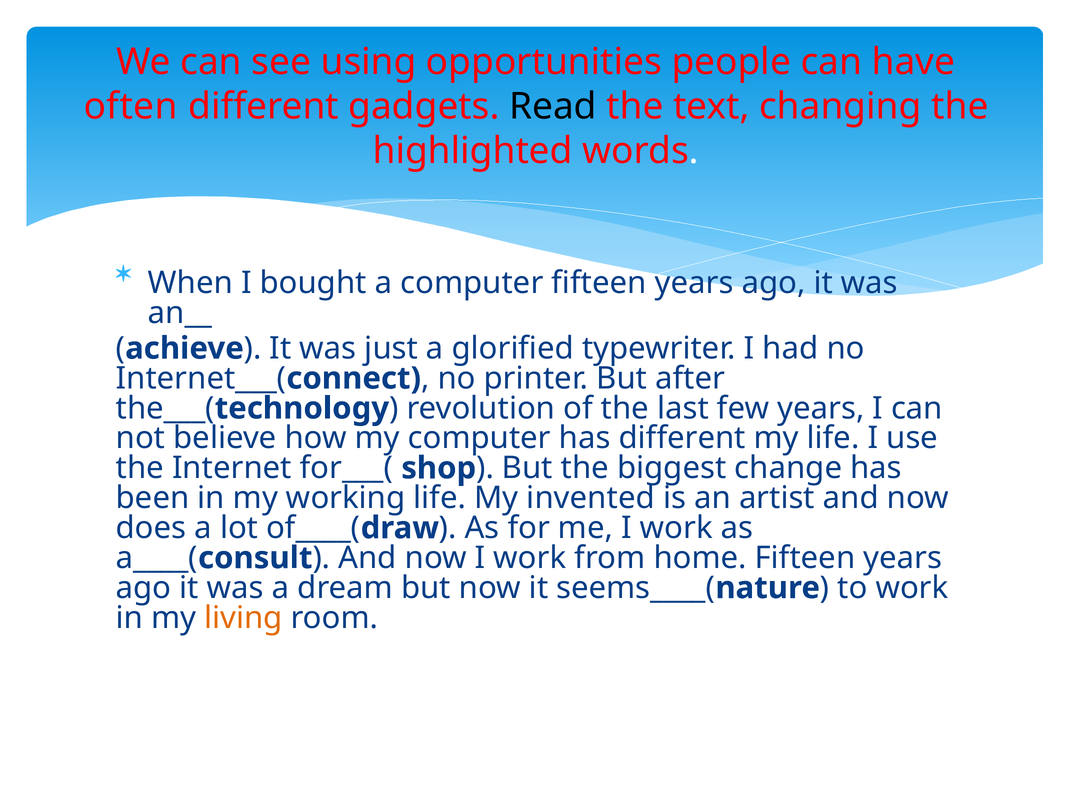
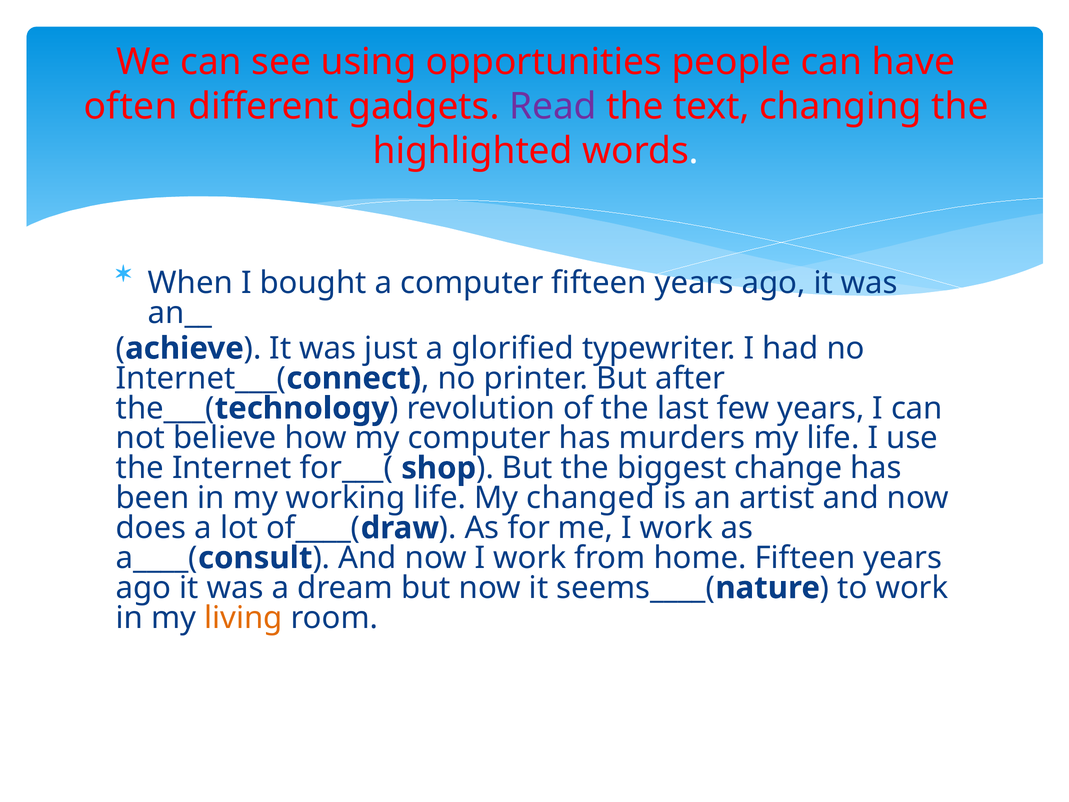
Read colour: black -> purple
has different: different -> murders
invented: invented -> changed
